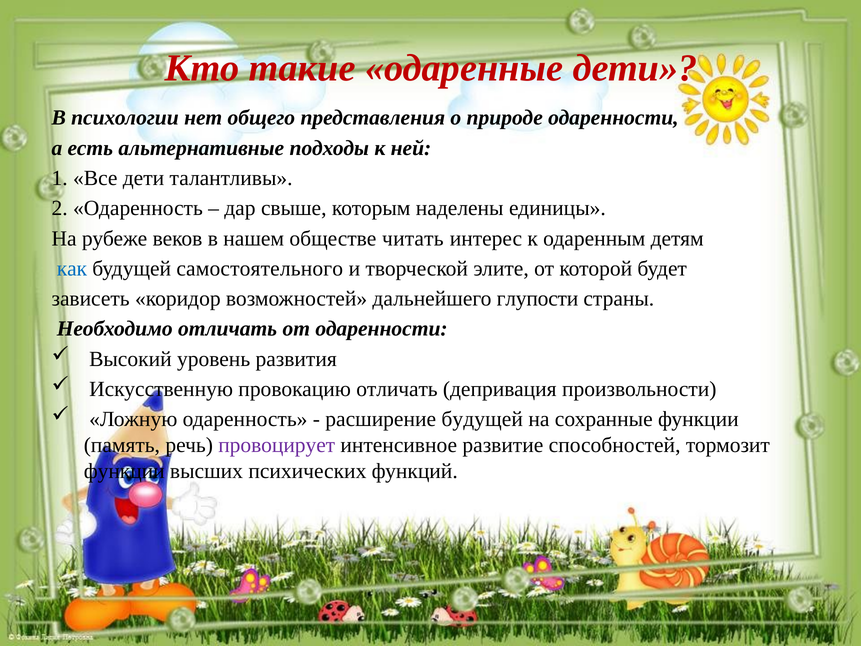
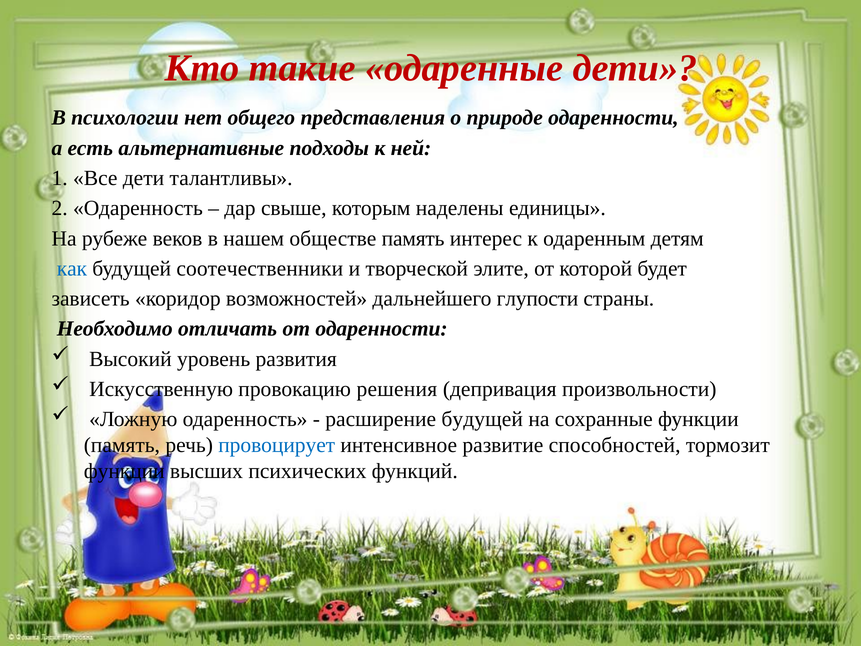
обществе читать: читать -> память
самостоятельного: самостоятельного -> соотечественники
провокацию отличать: отличать -> решения
провоцирует colour: purple -> blue
